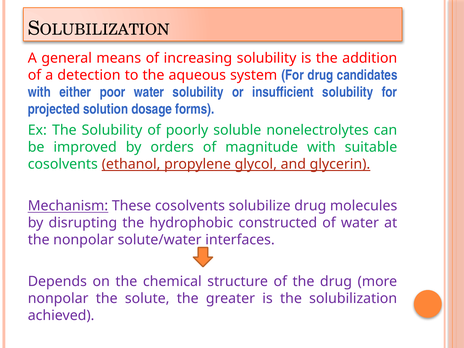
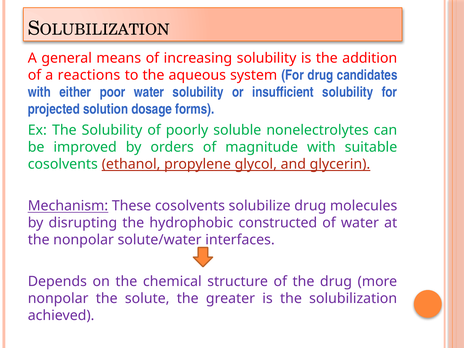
detection: detection -> reactions
